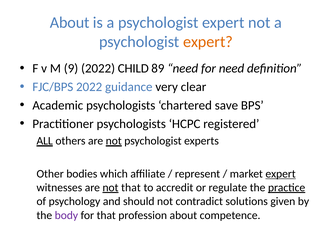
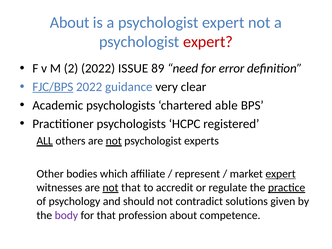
expert at (208, 42) colour: orange -> red
9: 9 -> 2
CHILD: CHILD -> ISSUE
for need: need -> error
FJC/BPS underline: none -> present
save: save -> able
